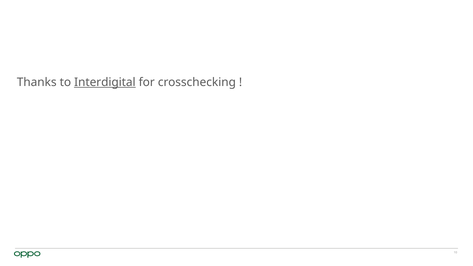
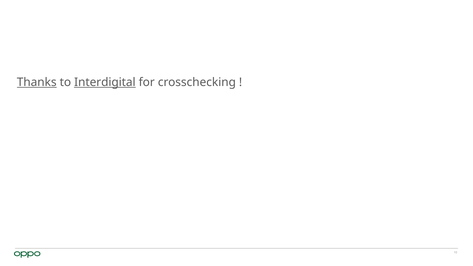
Thanks underline: none -> present
